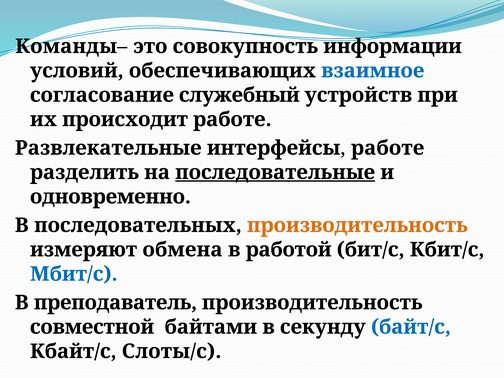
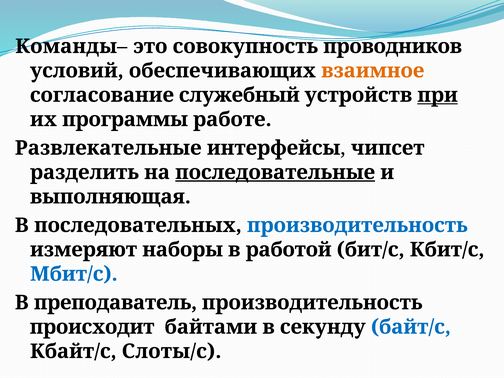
информации: информации -> проводников
взаимное colour: blue -> orange
при underline: none -> present
происходит: происходит -> программы
интерфейсы работе: работе -> чипсет
одновременно: одновременно -> выполняющая
производительность at (357, 225) colour: orange -> blue
обмена: обмена -> наборы
совместной: совместной -> происходит
